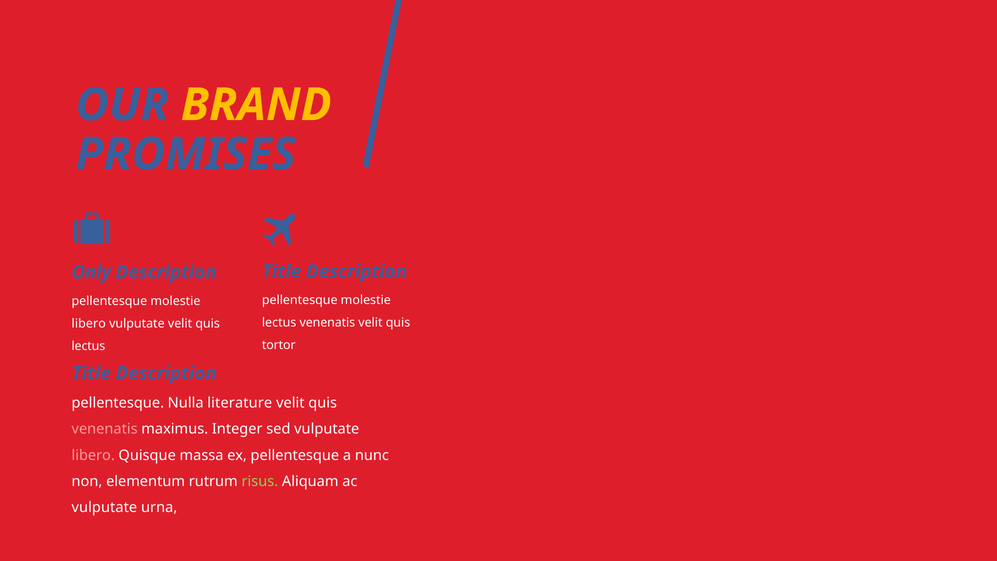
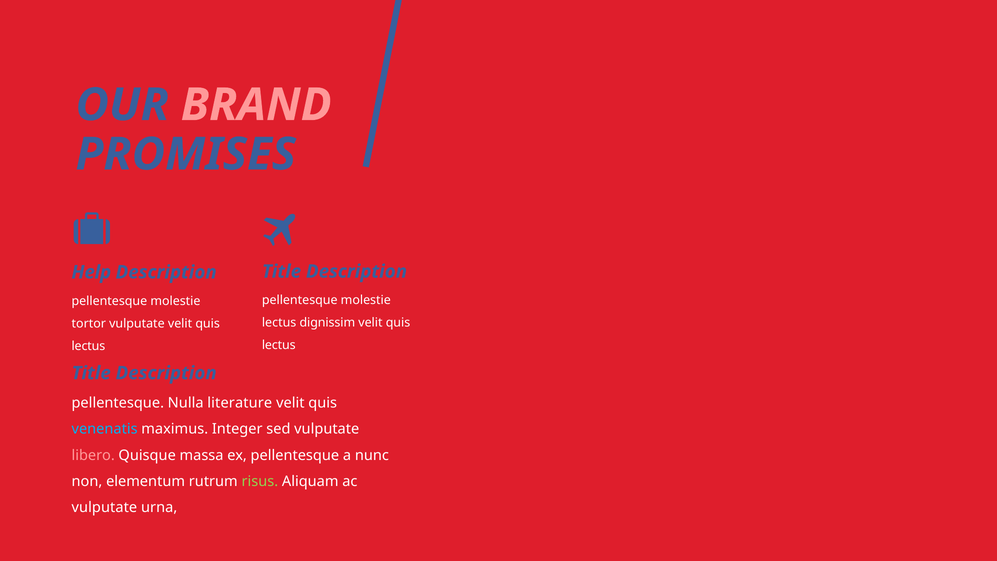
BRAND colour: yellow -> pink
Only: Only -> Help
lectus venenatis: venenatis -> dignissim
libero at (89, 323): libero -> tortor
tortor at (279, 345): tortor -> lectus
venenatis at (105, 429) colour: pink -> light blue
